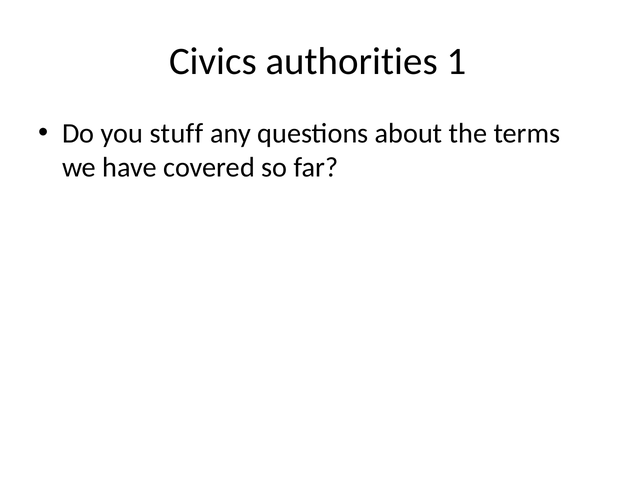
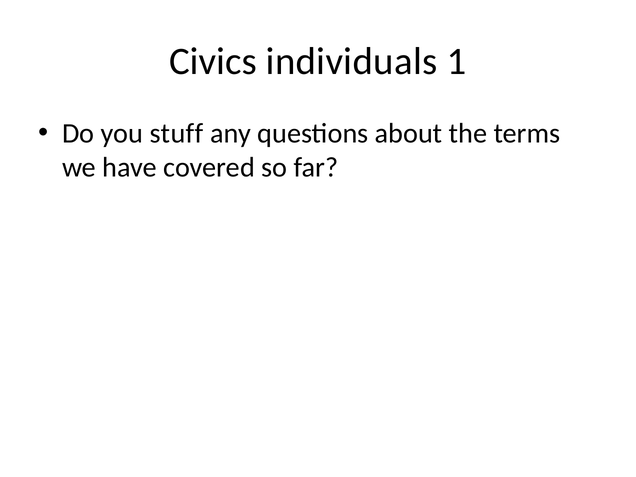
authorities: authorities -> individuals
